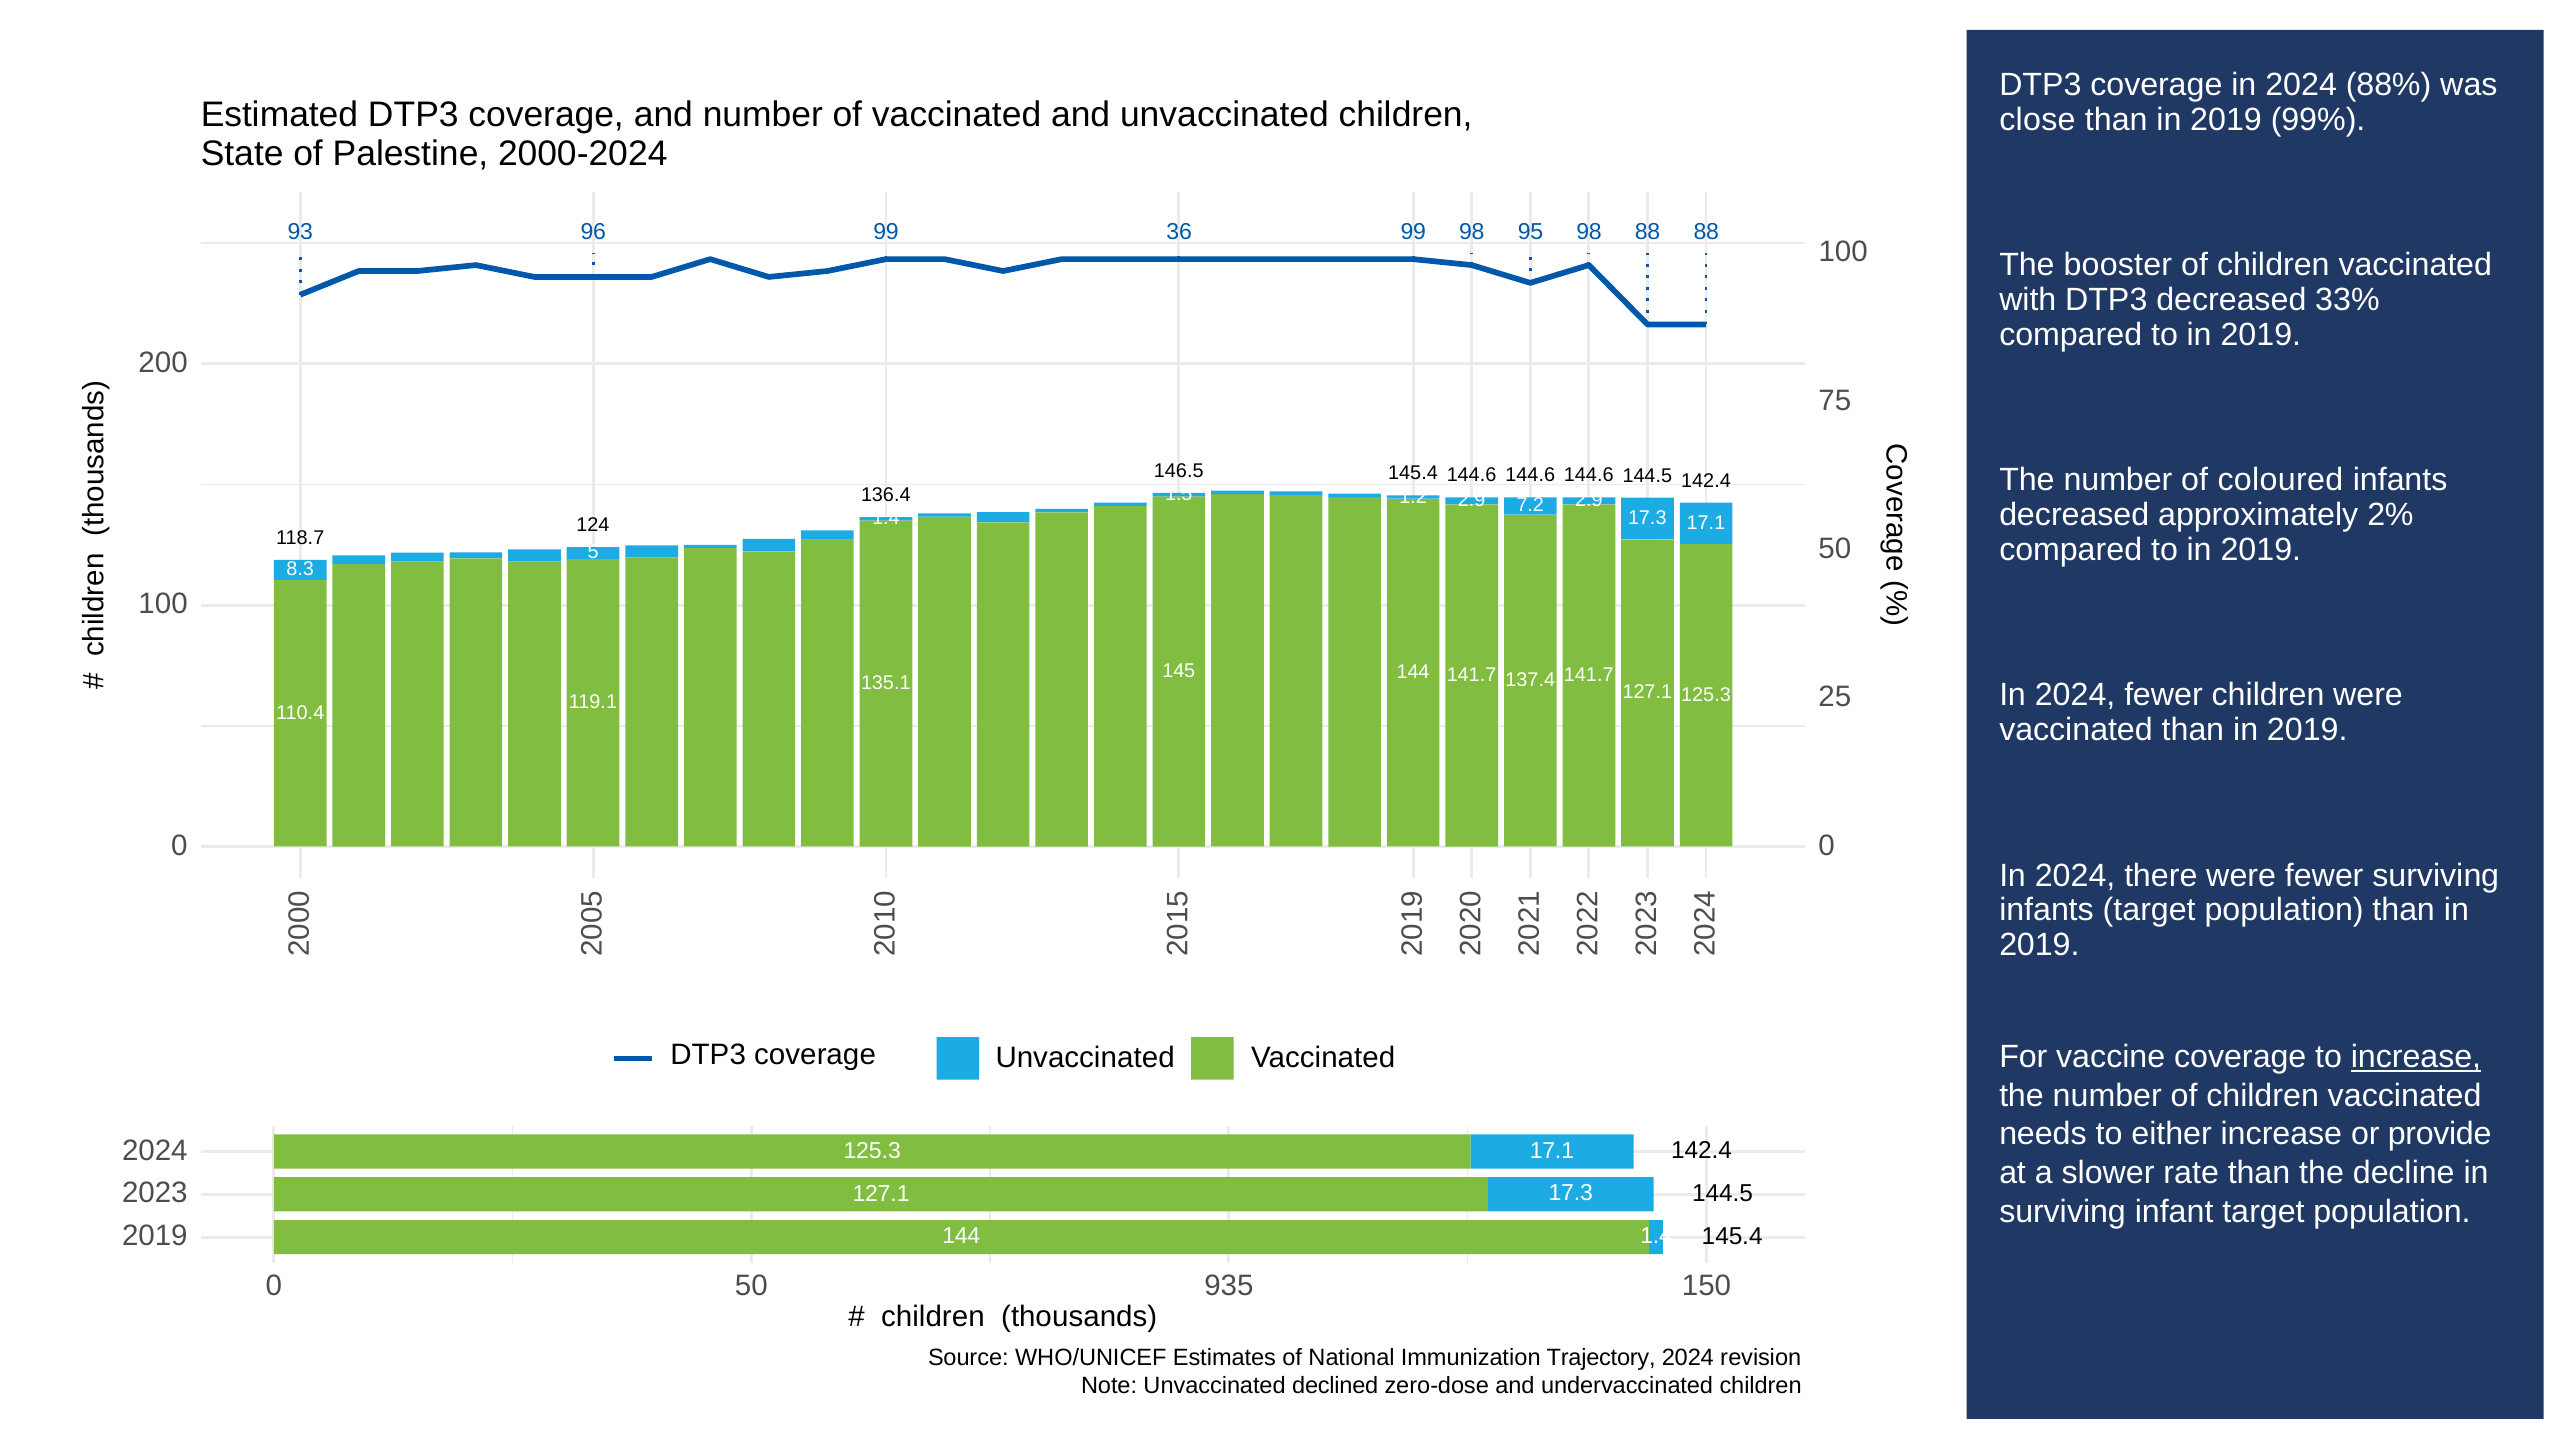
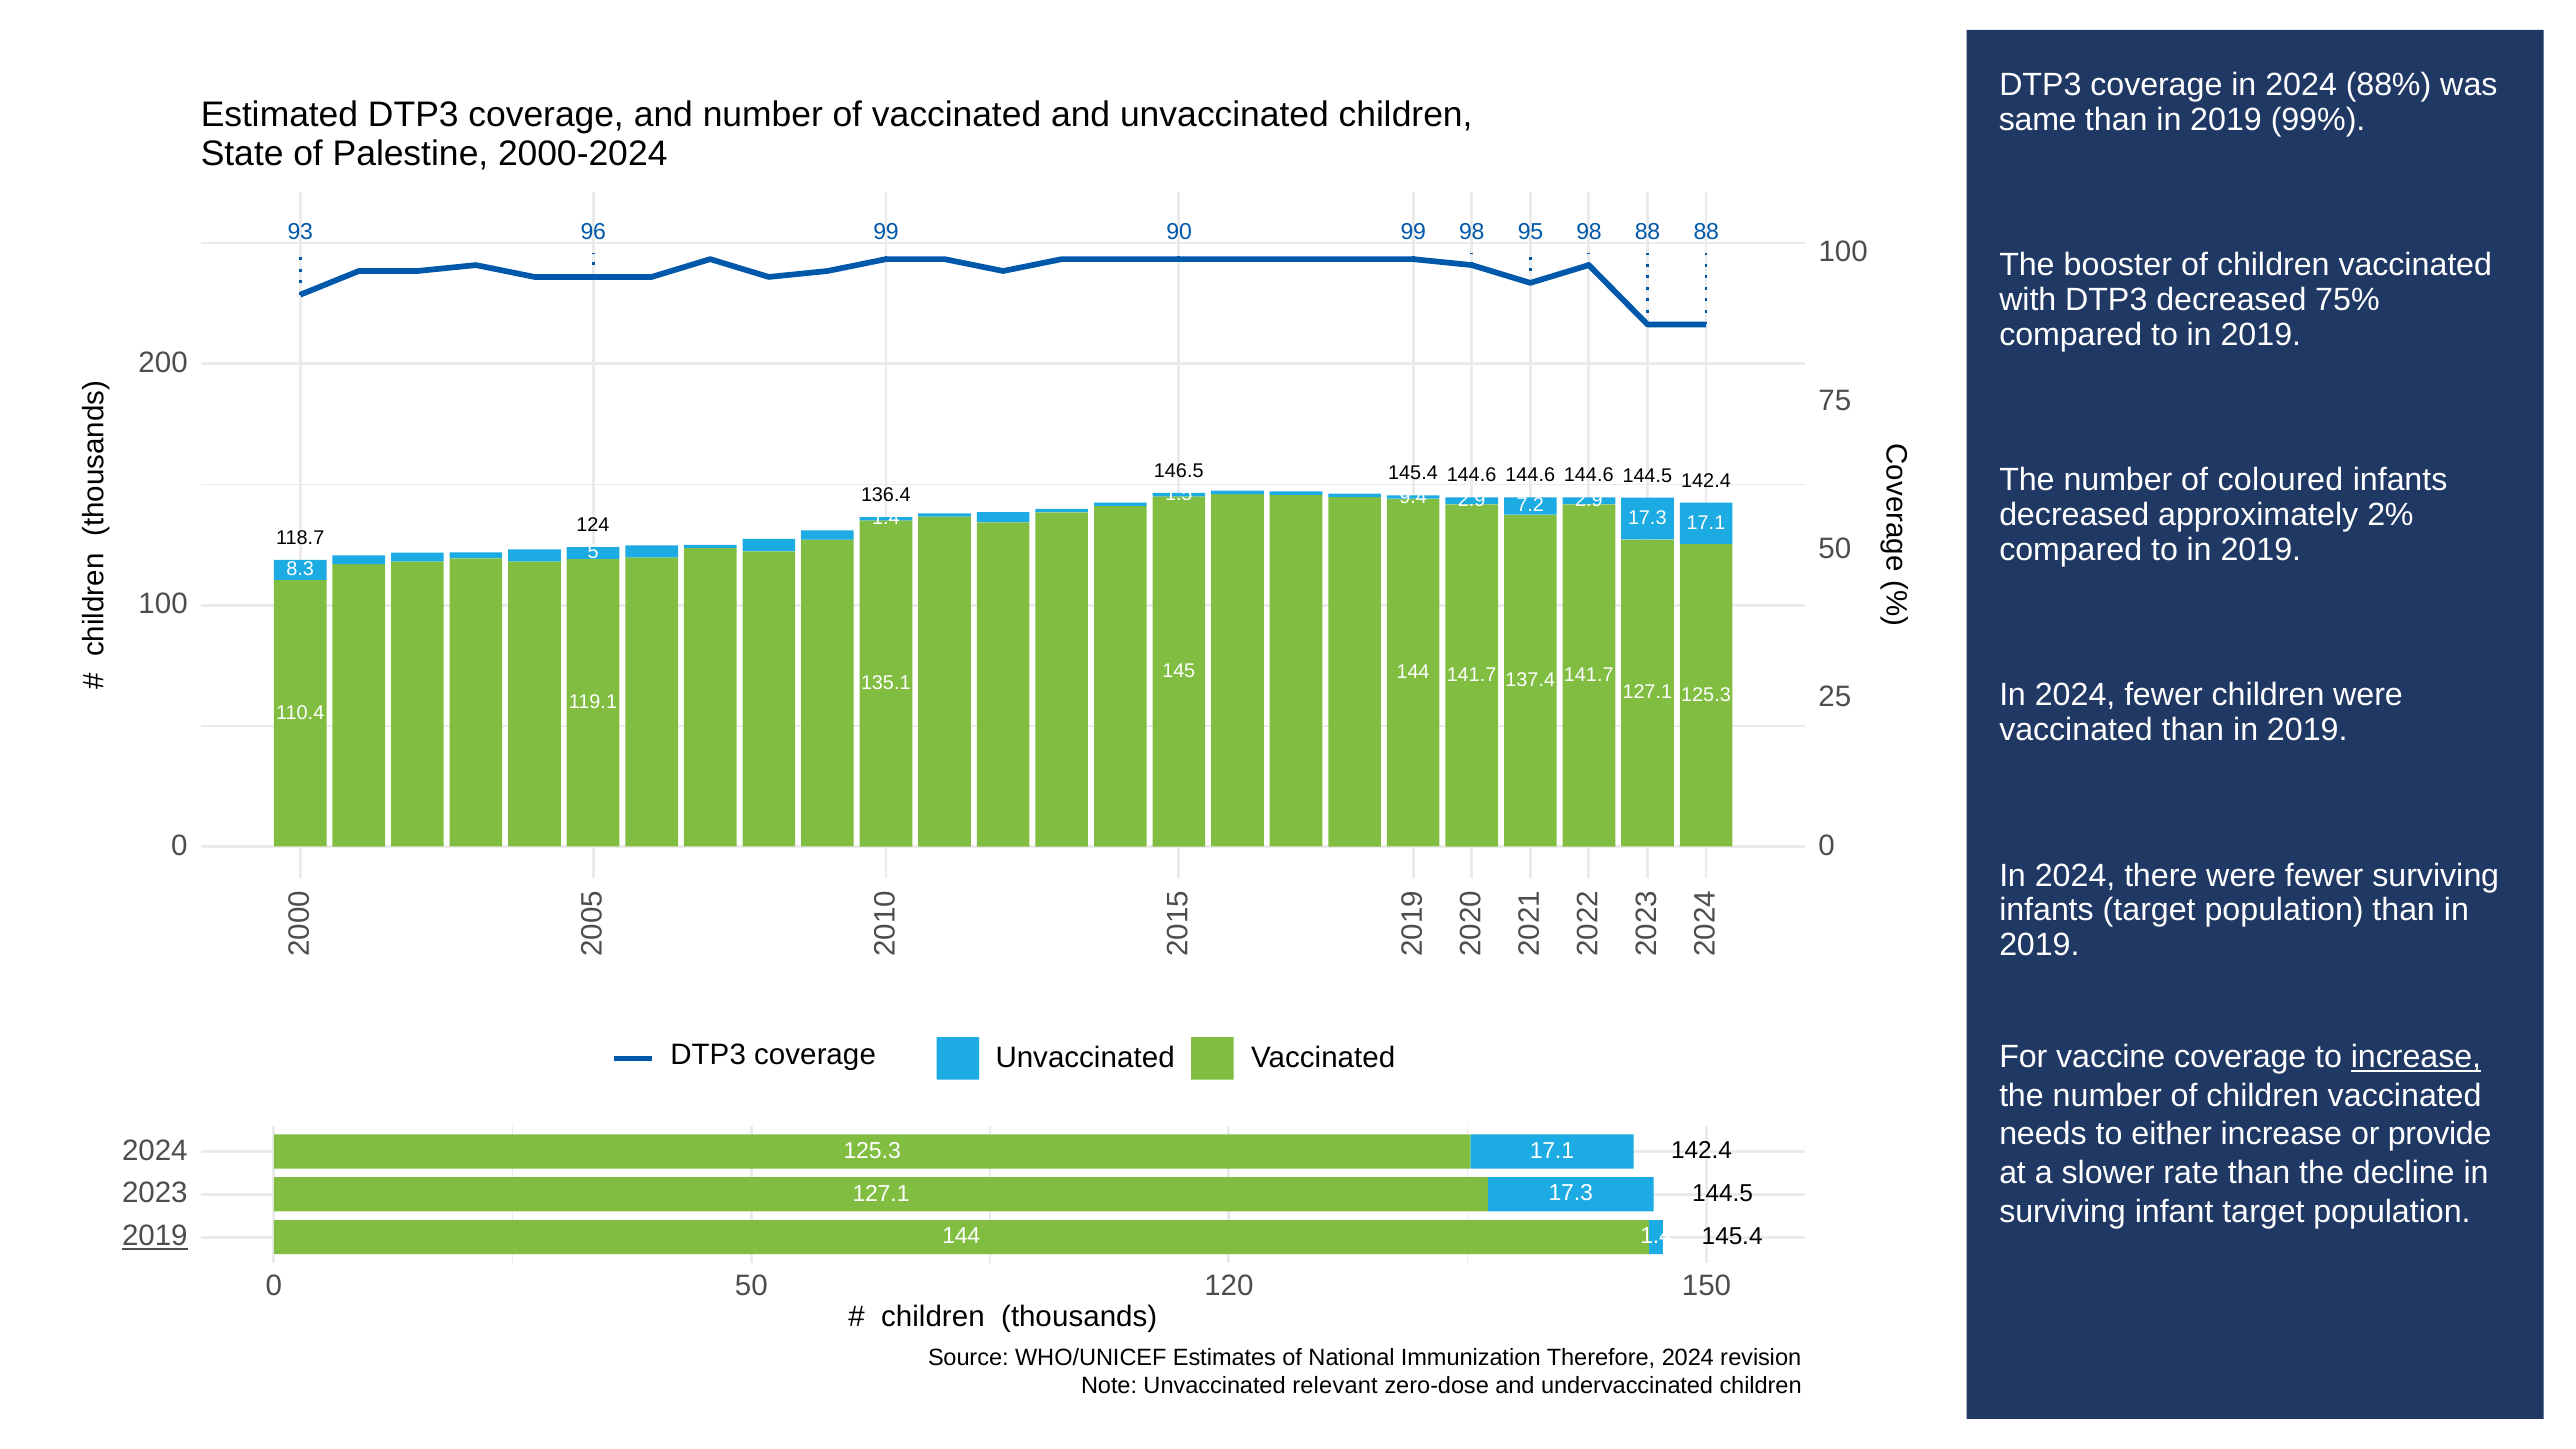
close: close -> same
36: 36 -> 90
33%: 33% -> 75%
1.2: 1.2 -> 9.4
2019 at (155, 1236) underline: none -> present
935: 935 -> 120
Trajectory: Trajectory -> Therefore
declined: declined -> relevant
